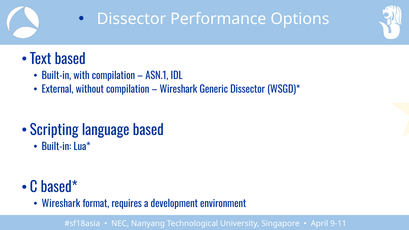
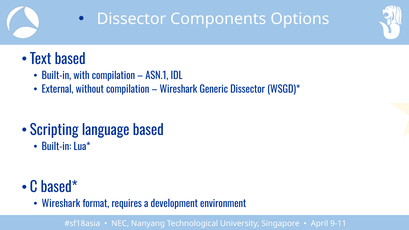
Performance: Performance -> Components
